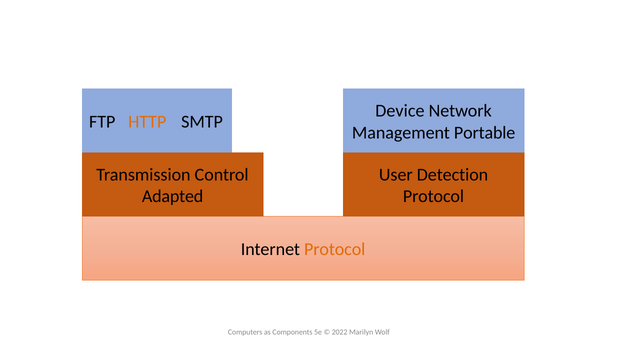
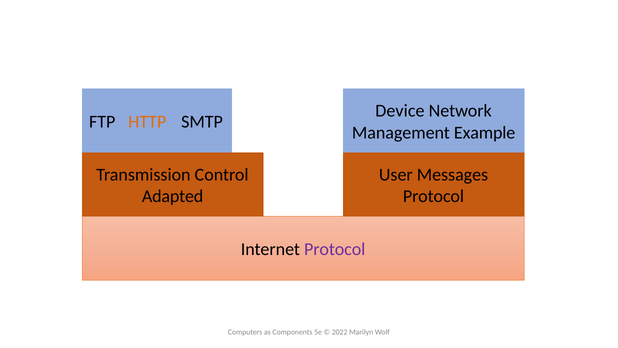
Portable: Portable -> Example
Detection: Detection -> Messages
Protocol at (335, 249) colour: orange -> purple
